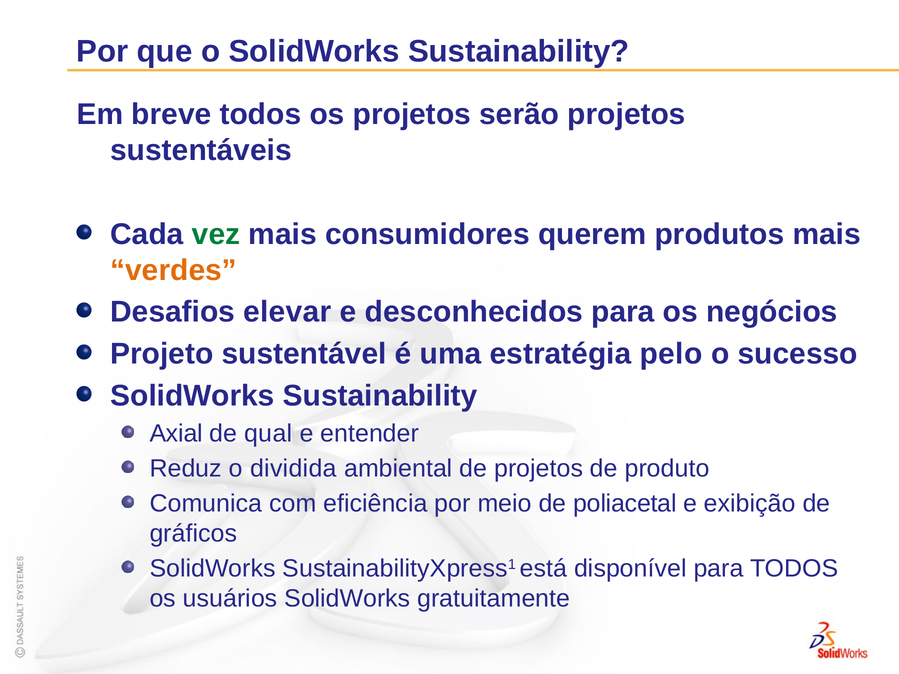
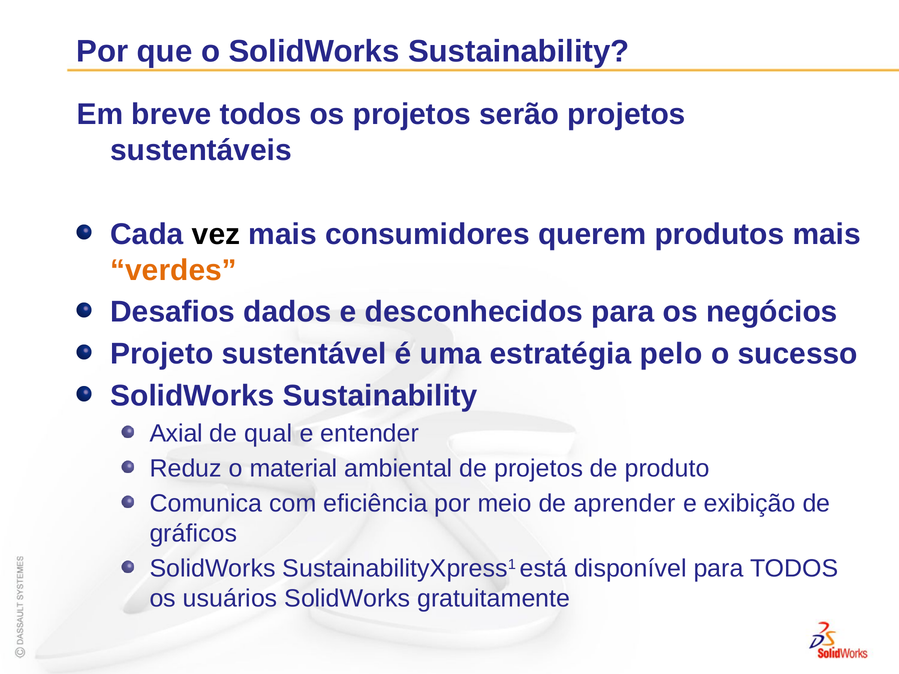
vez colour: green -> black
elevar: elevar -> dados
dividida: dividida -> material
poliacetal: poliacetal -> aprender
